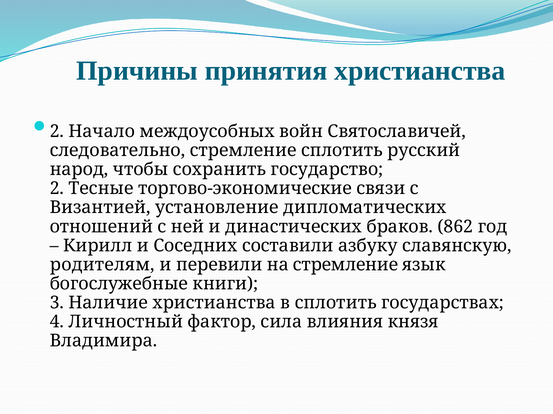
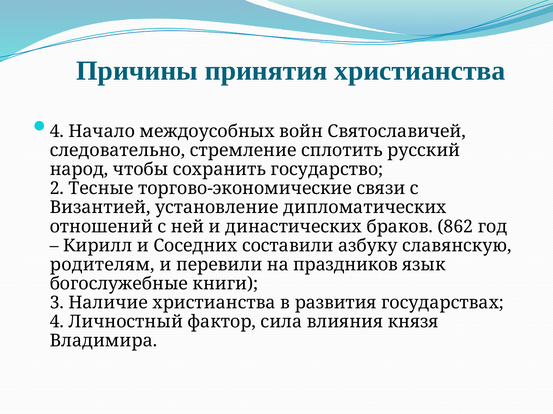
2 at (57, 132): 2 -> 4
на стремление: стремление -> праздников
в сплотить: сплотить -> развития
